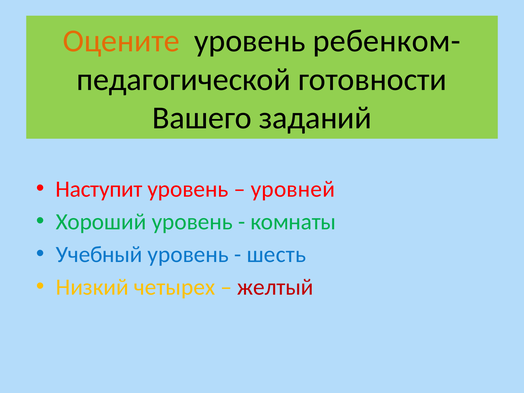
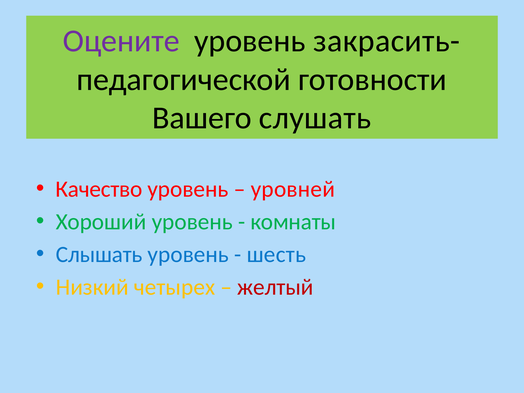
Оцените colour: orange -> purple
ребенком-: ребенком- -> закрасить-
заданий: заданий -> слушать
Наступит: Наступит -> Качество
Учебный: Учебный -> Слышать
